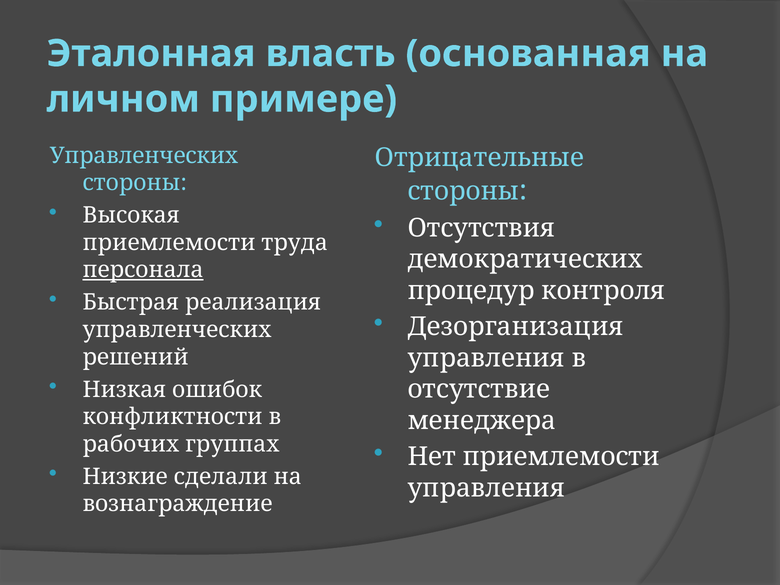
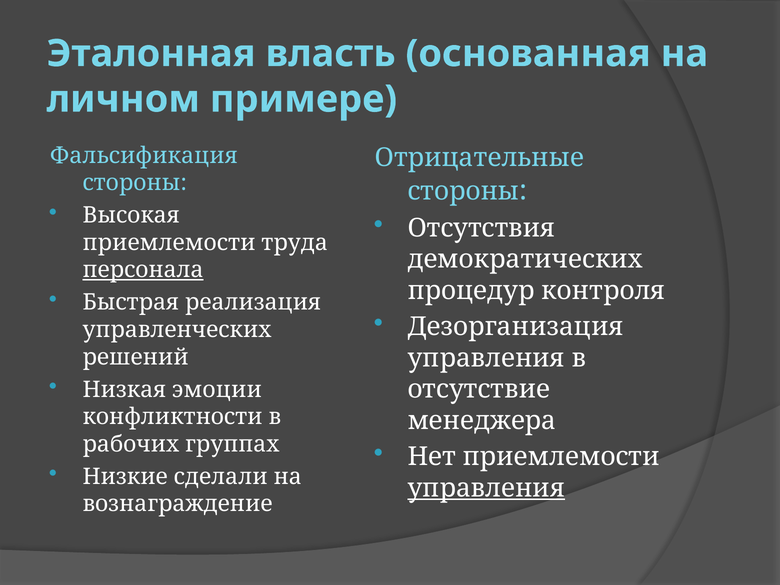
Управленческих at (144, 156): Управленческих -> Фальсификация
ошибок: ошибок -> эмоции
управления at (486, 488) underline: none -> present
